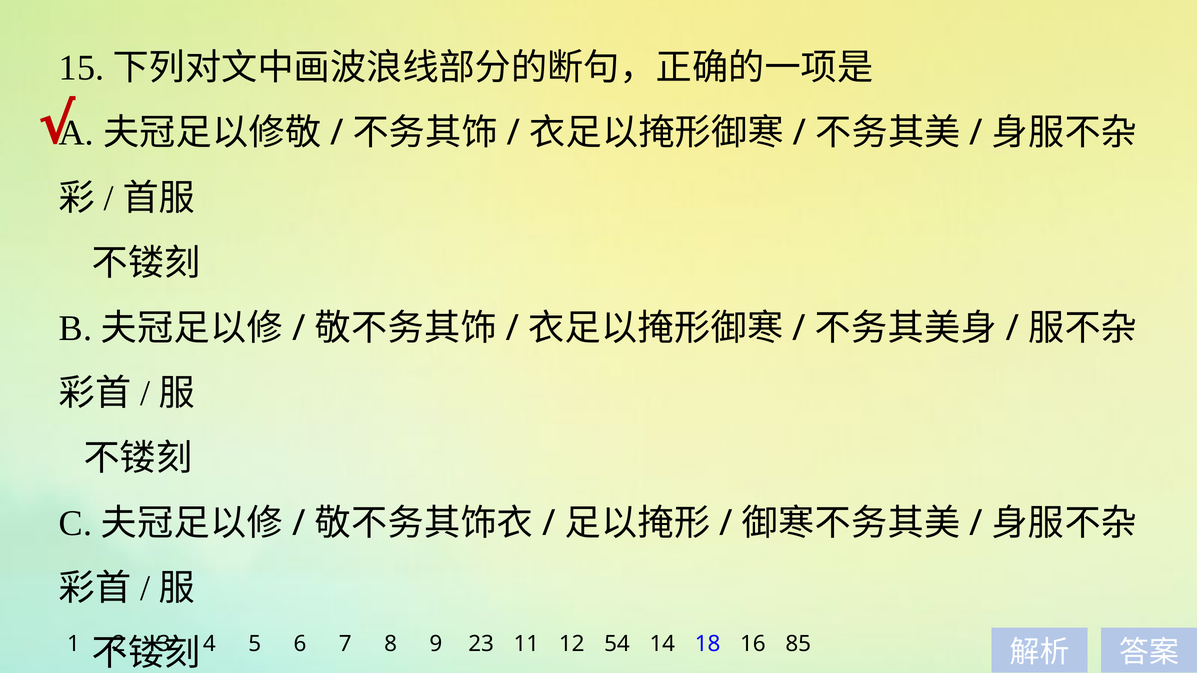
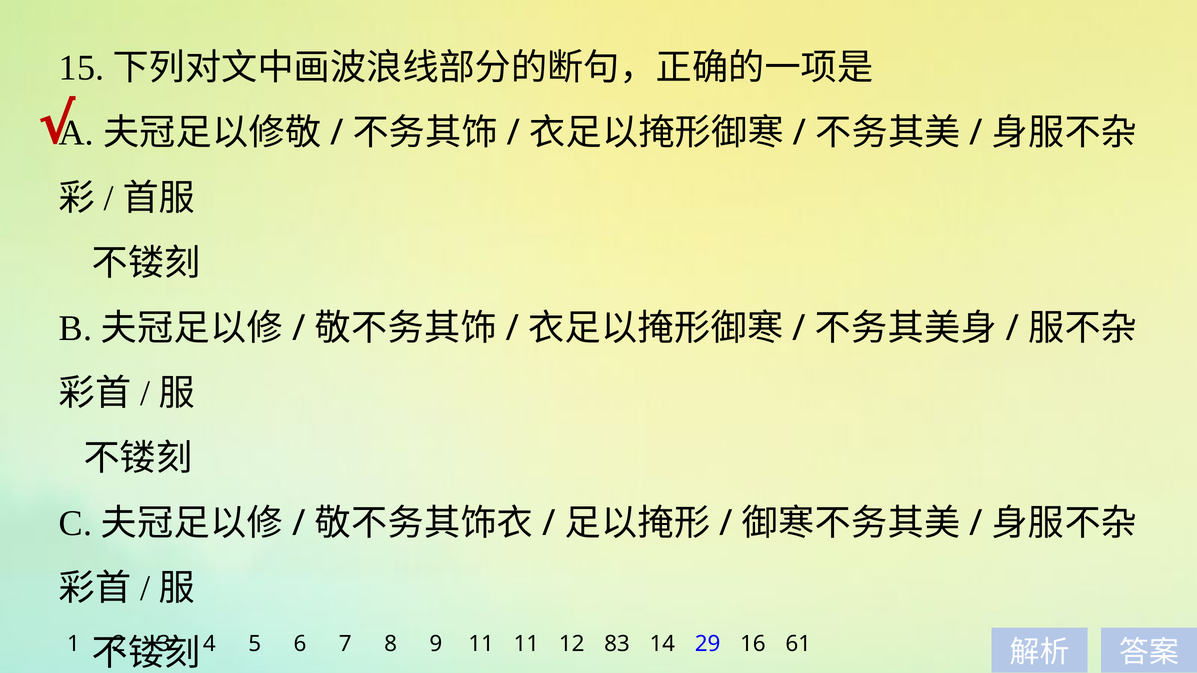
9 23: 23 -> 11
54: 54 -> 83
18: 18 -> 29
85: 85 -> 61
